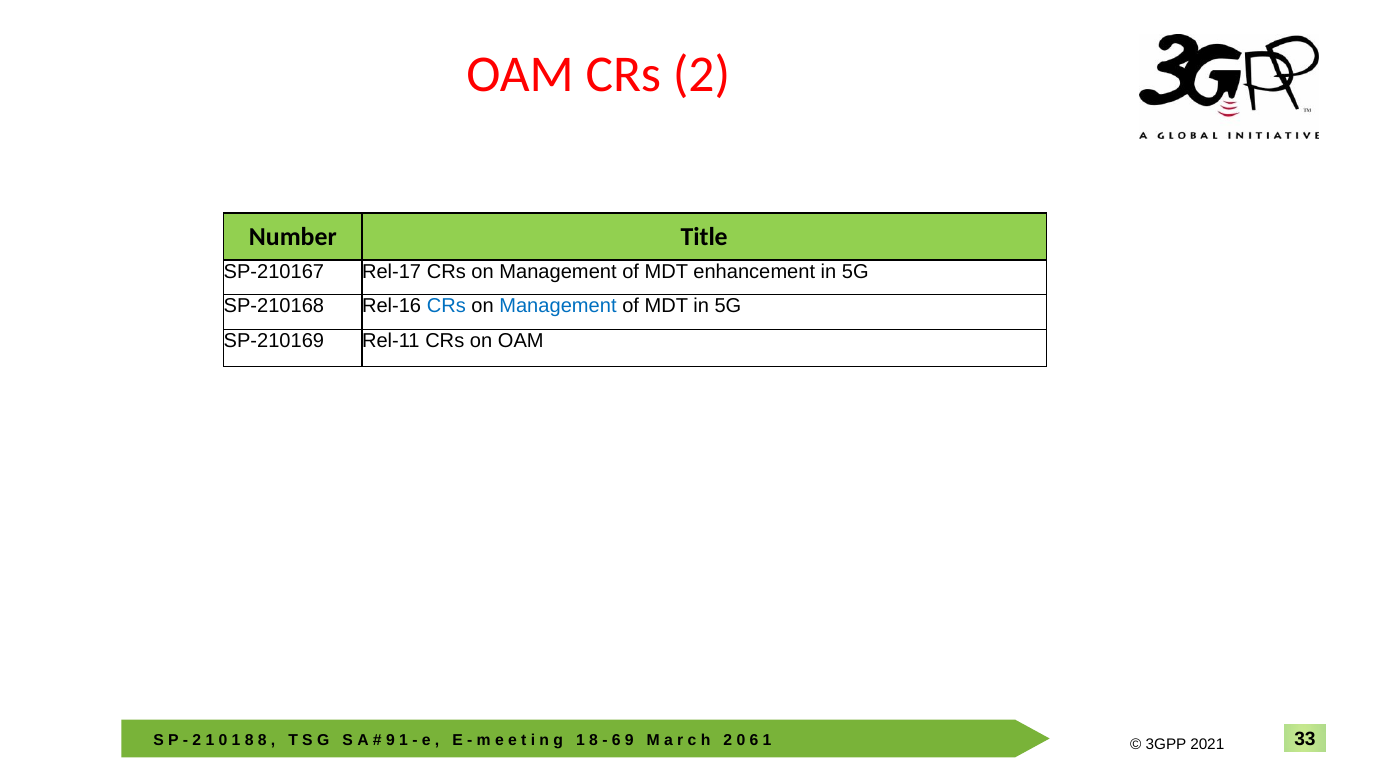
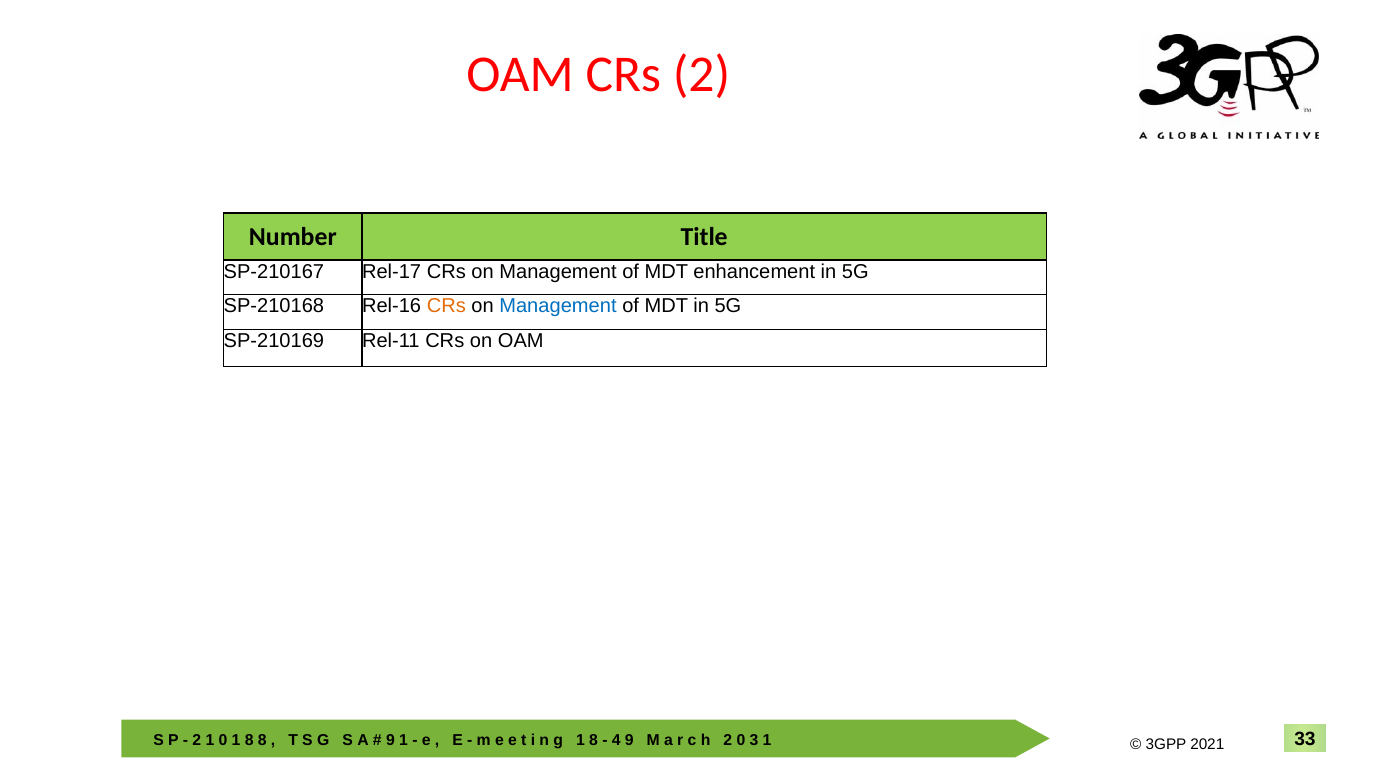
CRs at (446, 306) colour: blue -> orange
6 at (616, 740): 6 -> 4
6 at (754, 740): 6 -> 3
